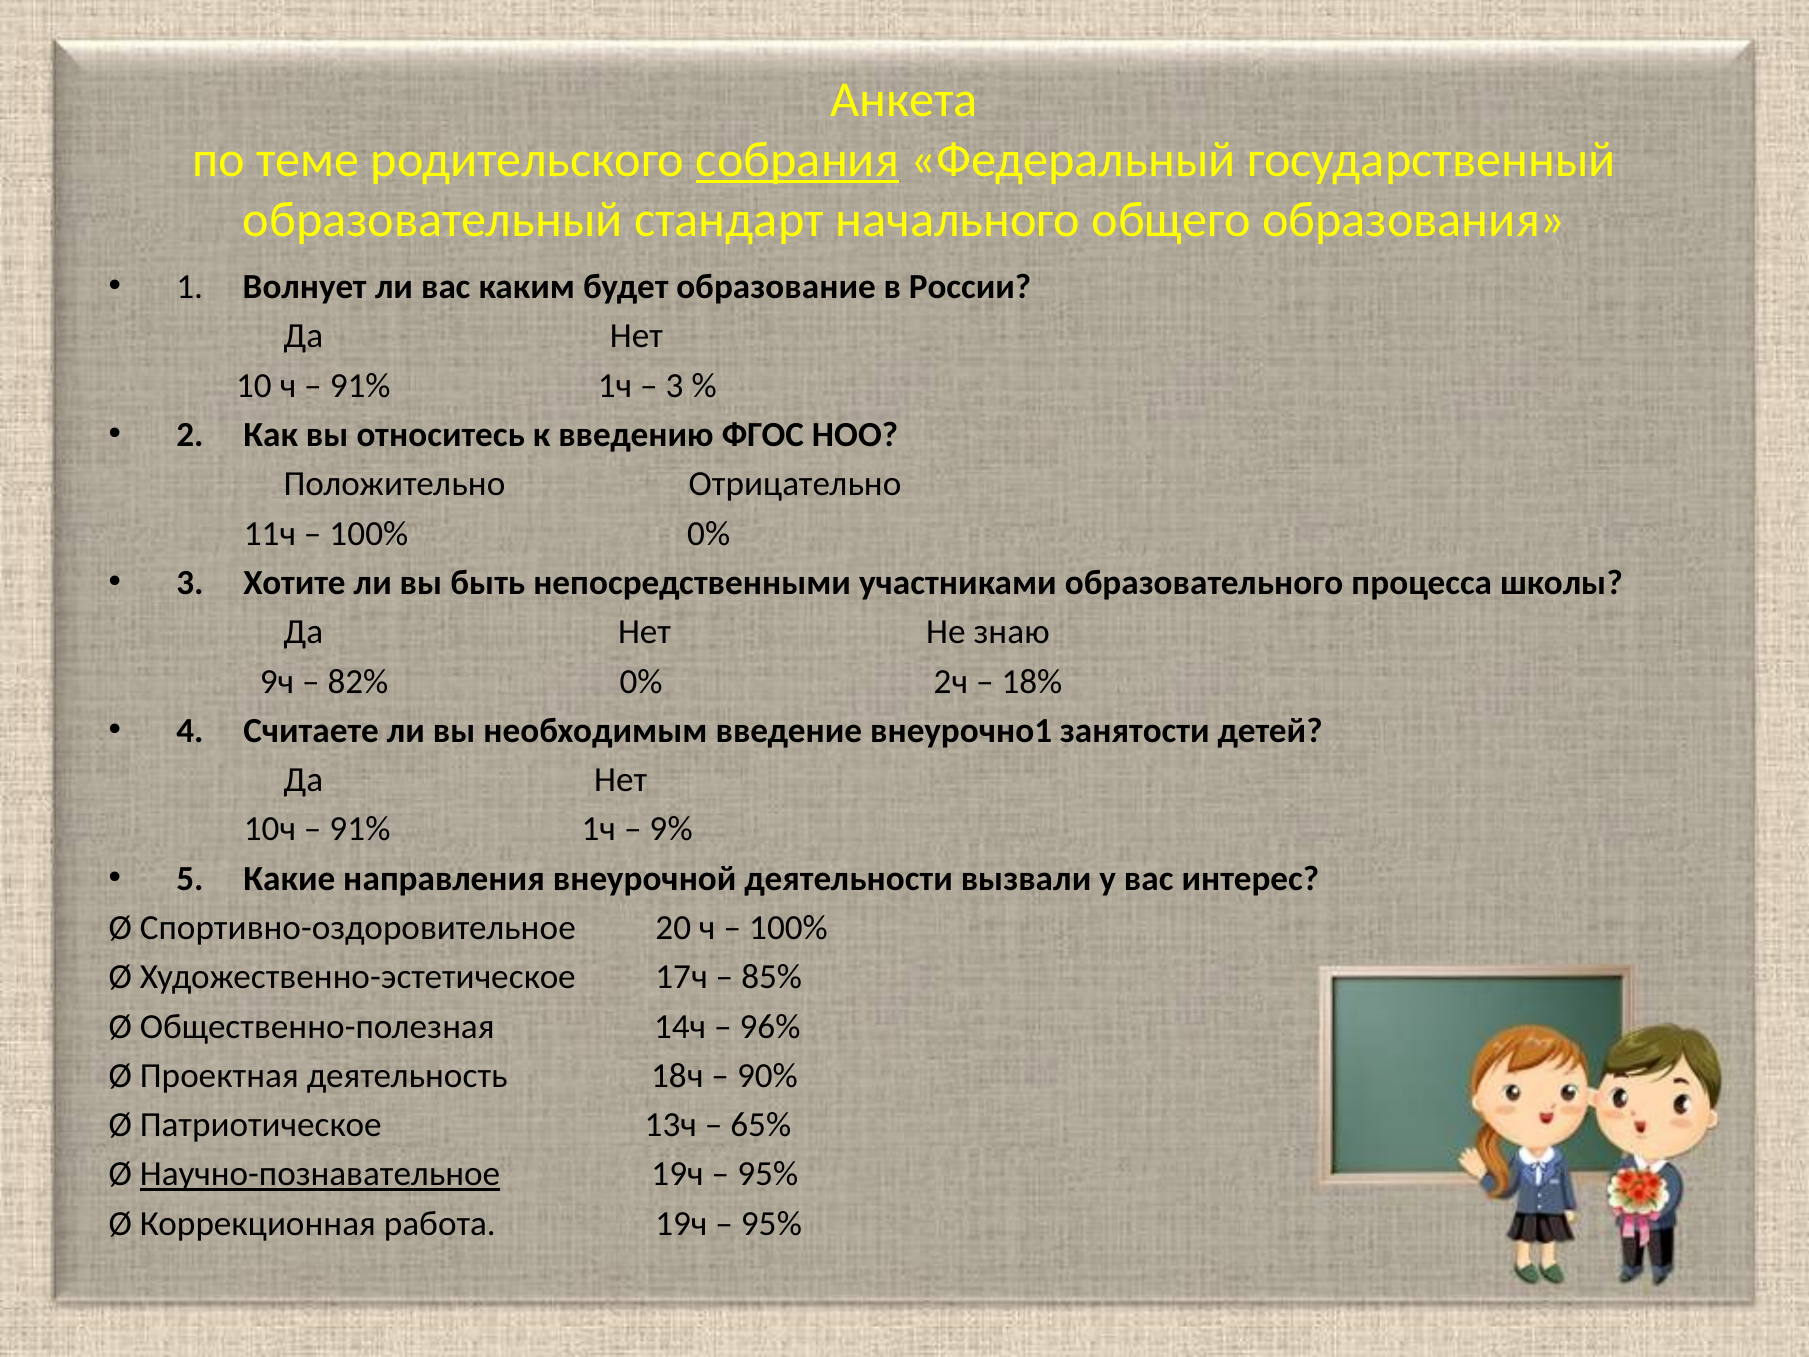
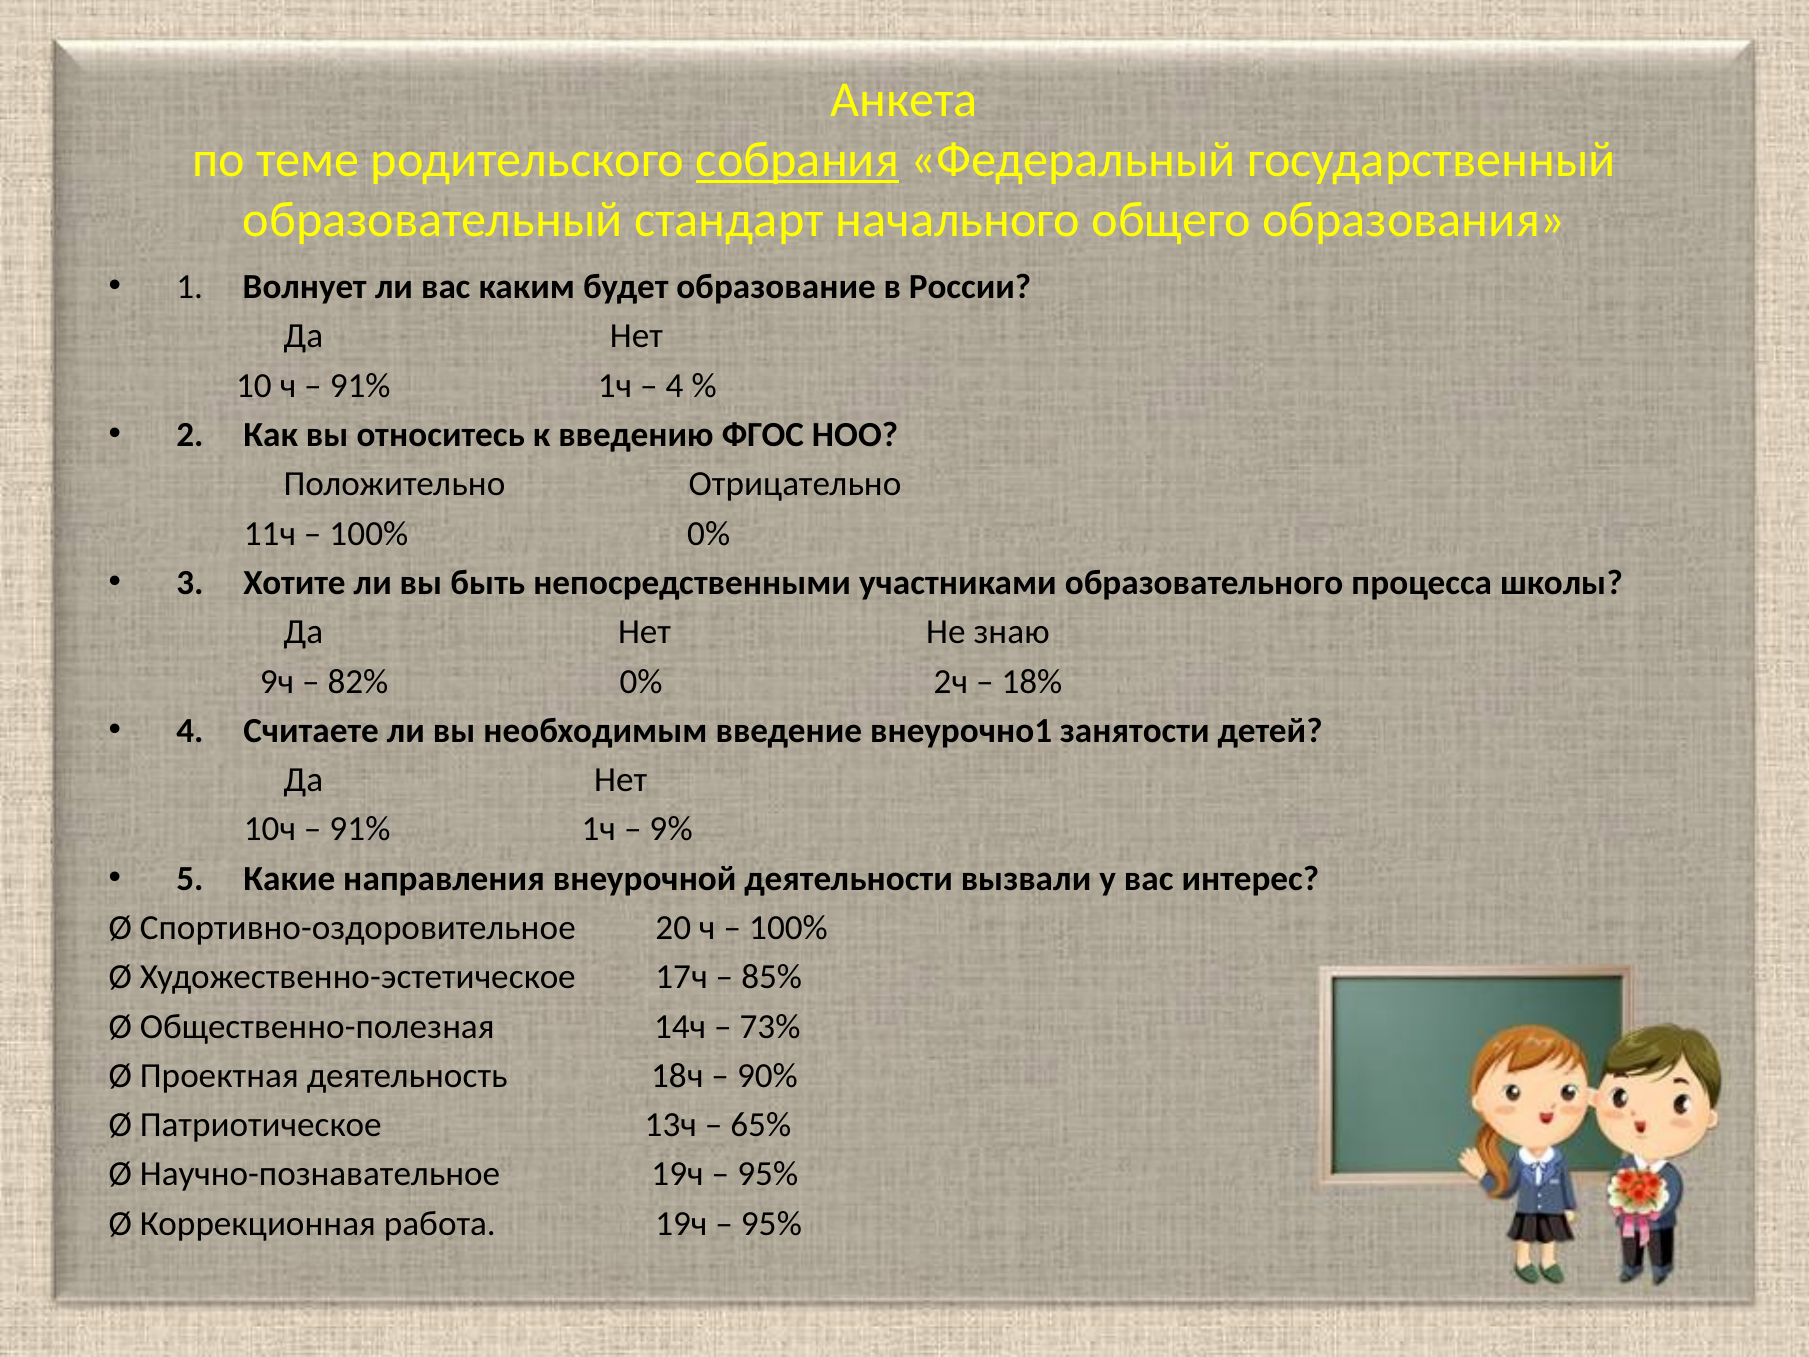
3 at (675, 386): 3 -> 4
96%: 96% -> 73%
Научно-познавательное underline: present -> none
